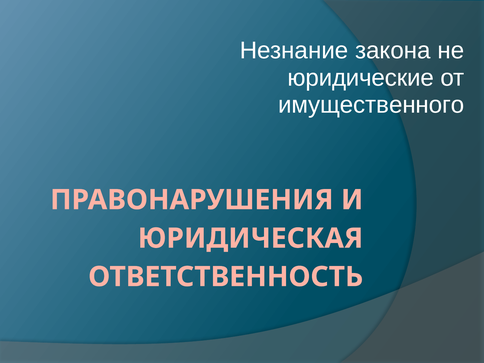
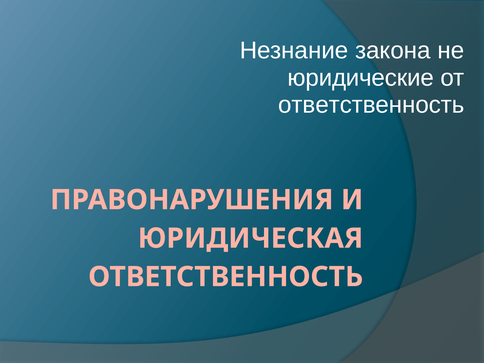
имущественного at (371, 105): имущественного -> ответственность
